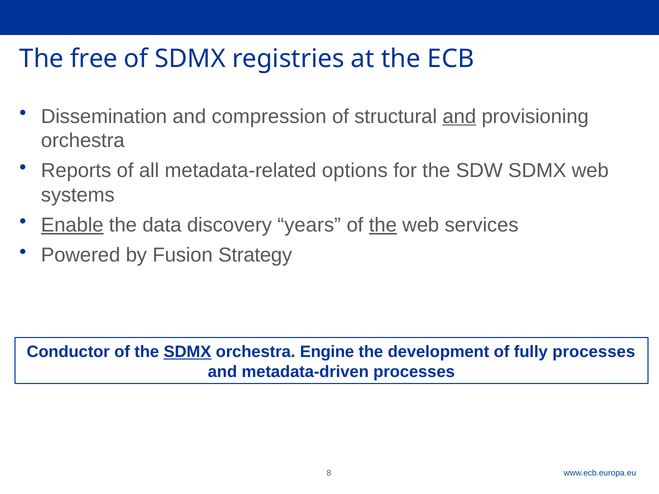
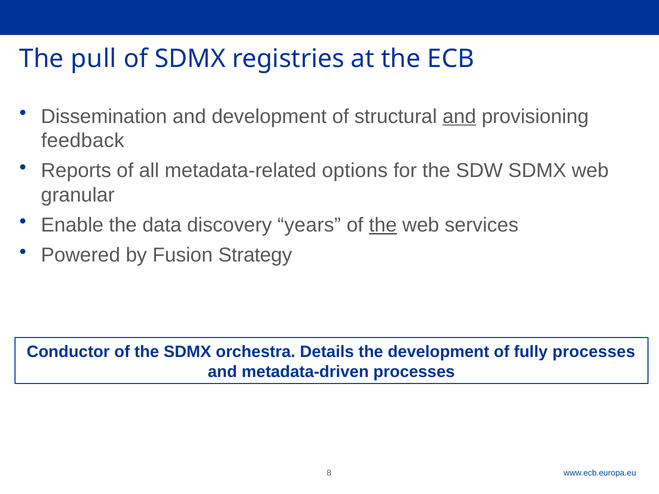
free: free -> pull
and compression: compression -> development
orchestra at (83, 141): orchestra -> feedback
systems: systems -> granular
Enable underline: present -> none
SDMX at (187, 352) underline: present -> none
Engine: Engine -> Details
